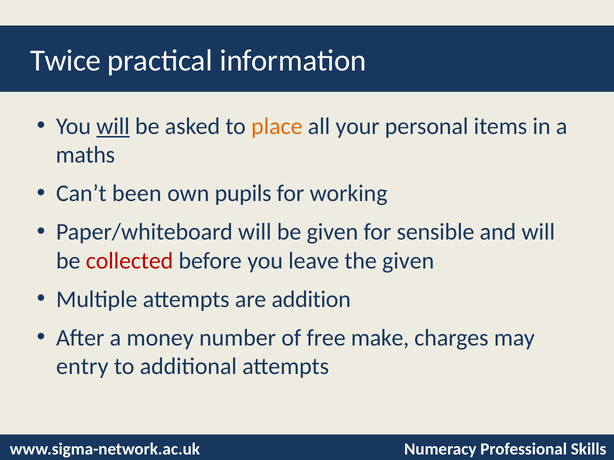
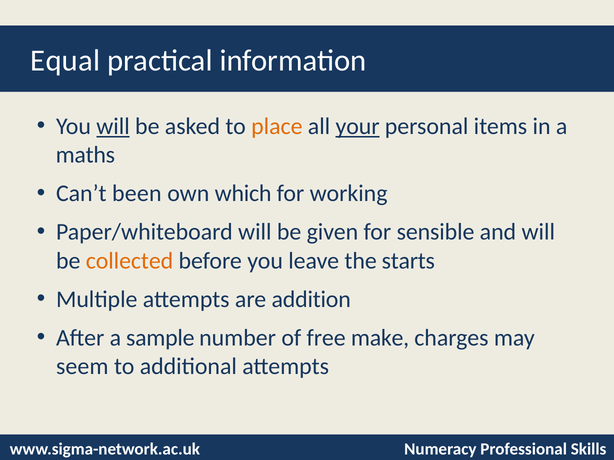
Twice: Twice -> Equal
your underline: none -> present
pupils: pupils -> which
collected colour: red -> orange
the given: given -> starts
money: money -> sample
entry: entry -> seem
